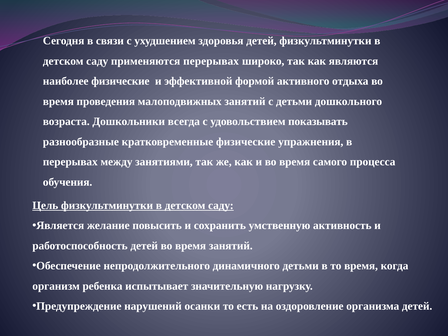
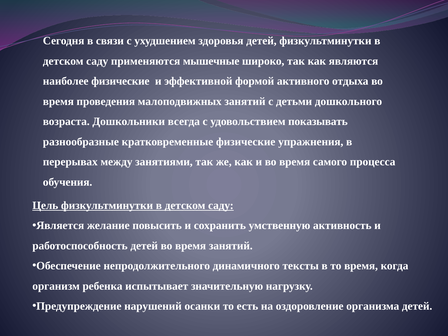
применяются перерывах: перерывах -> мышечные
динамичного детьми: детьми -> тексты
